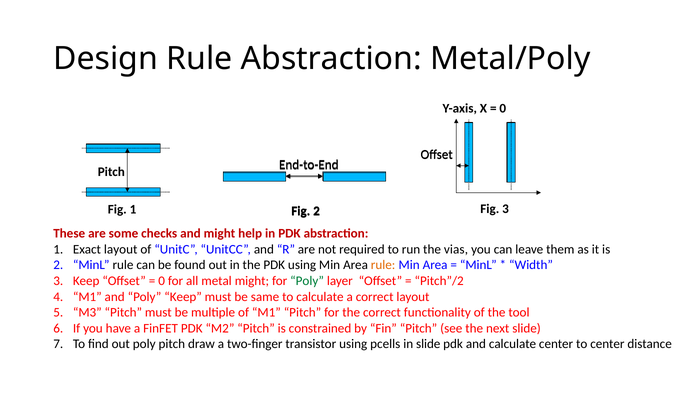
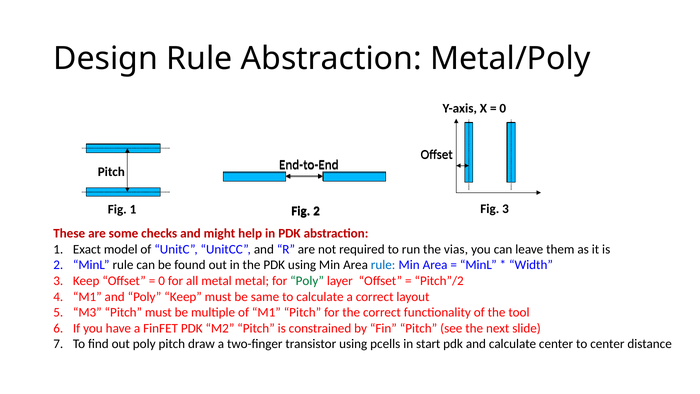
Exact layout: layout -> model
rule at (383, 265) colour: orange -> blue
metal might: might -> metal
in slide: slide -> start
